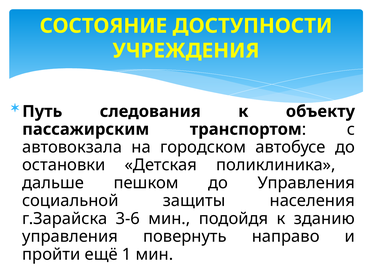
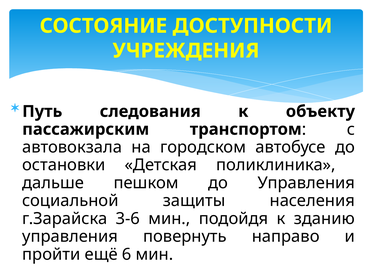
1: 1 -> 6
